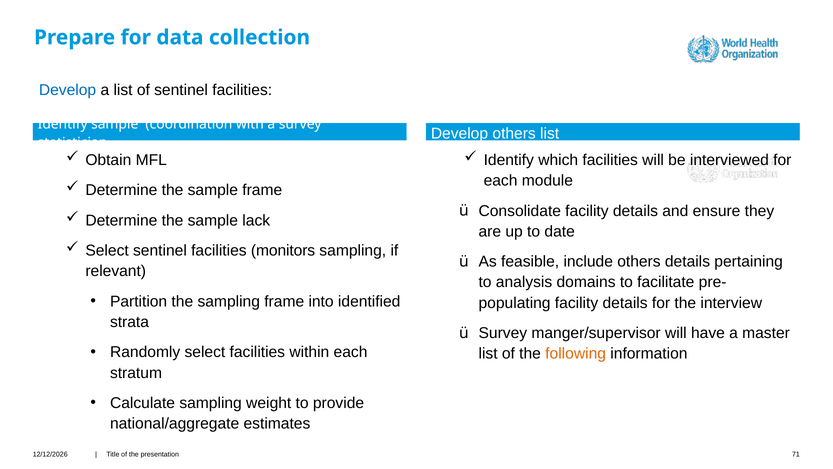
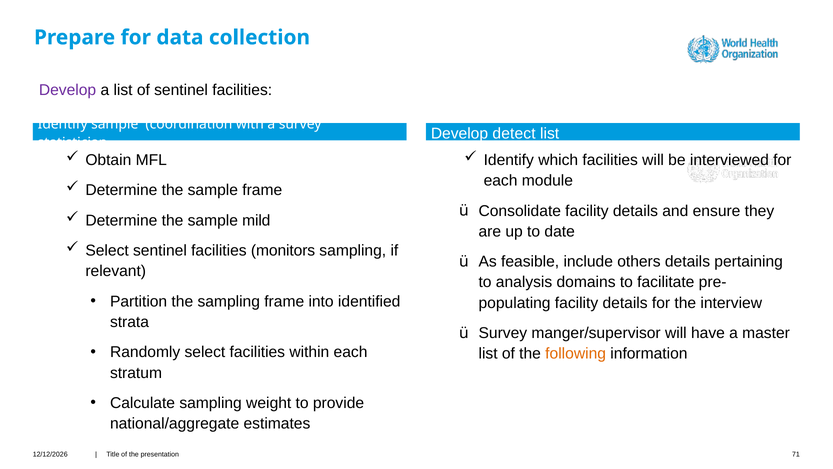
Develop at (68, 90) colour: blue -> purple
Develop others: others -> detect
lack: lack -> mild
